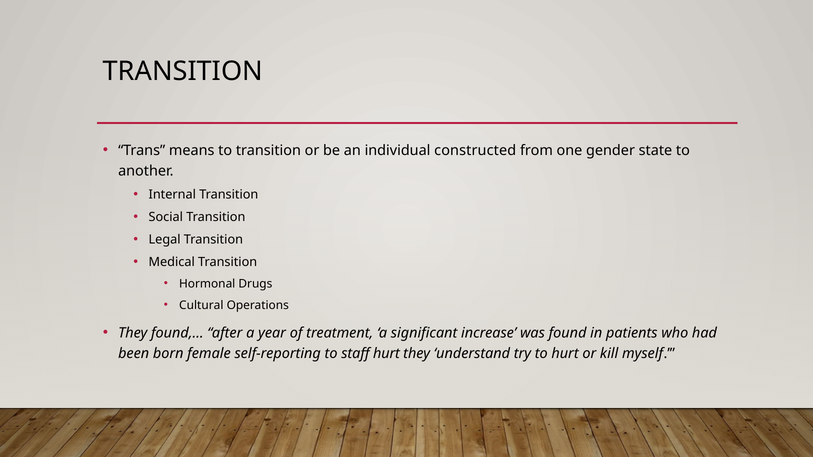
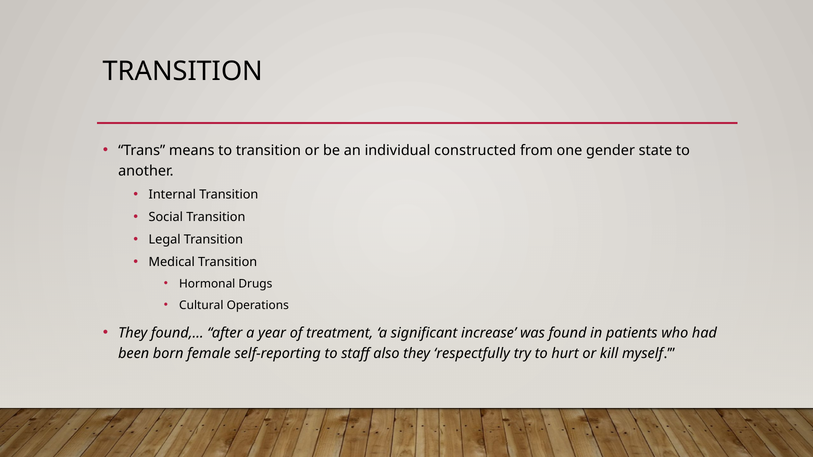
staff hurt: hurt -> also
understand: understand -> respectfully
